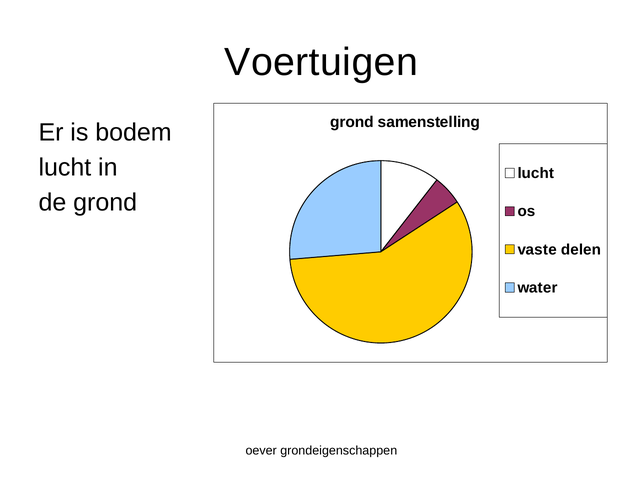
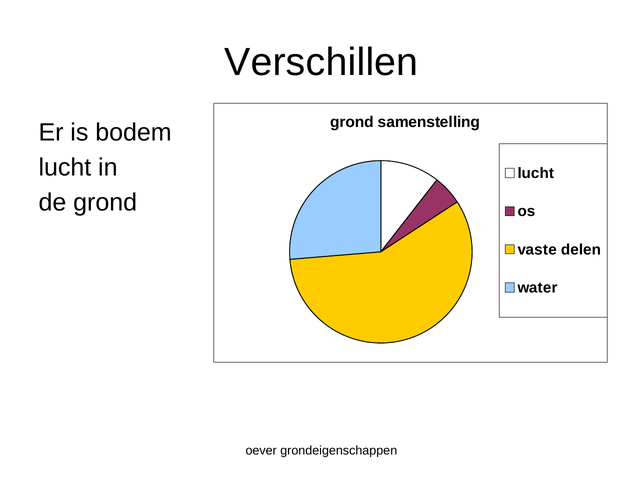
Voertuigen: Voertuigen -> Verschillen
